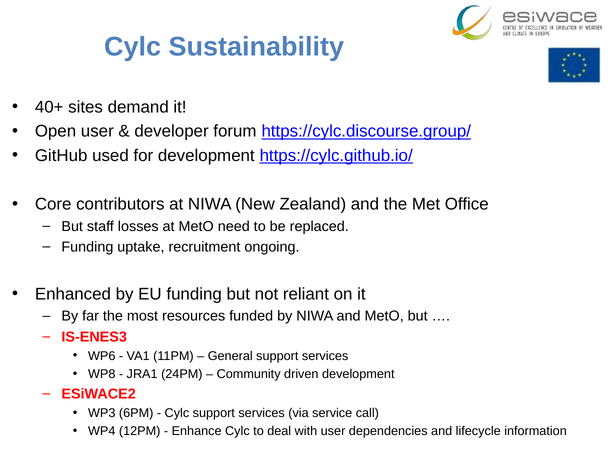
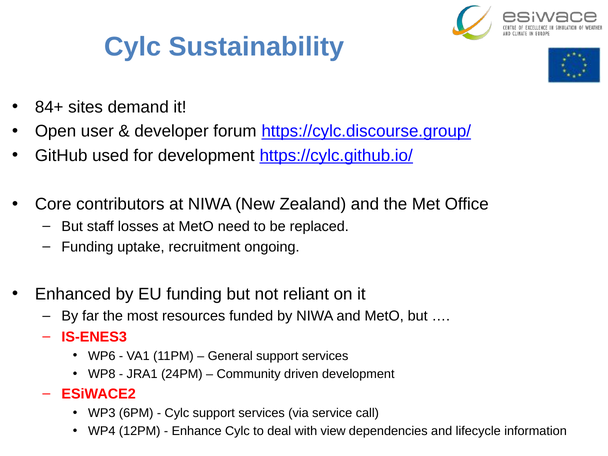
40+: 40+ -> 84+
with user: user -> view
